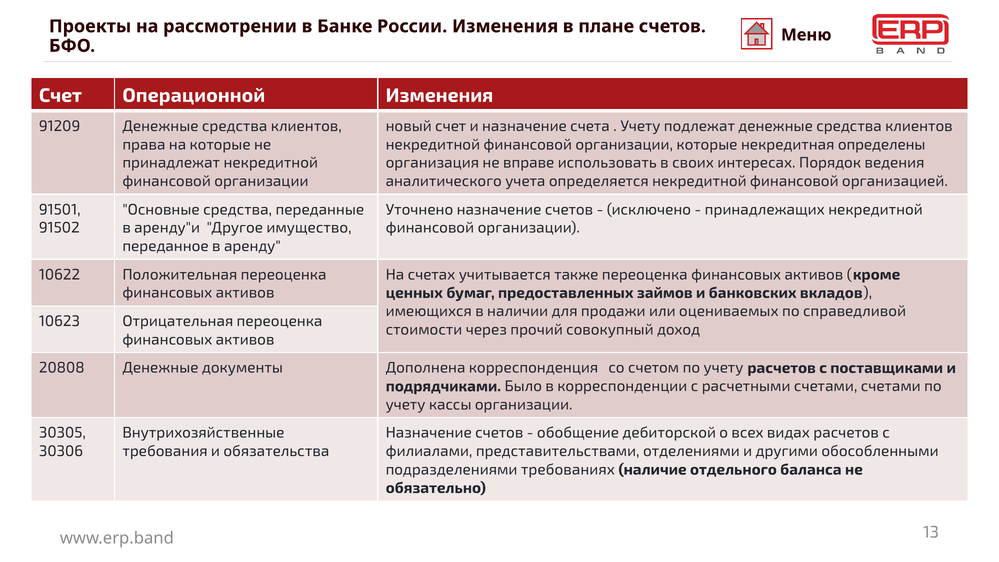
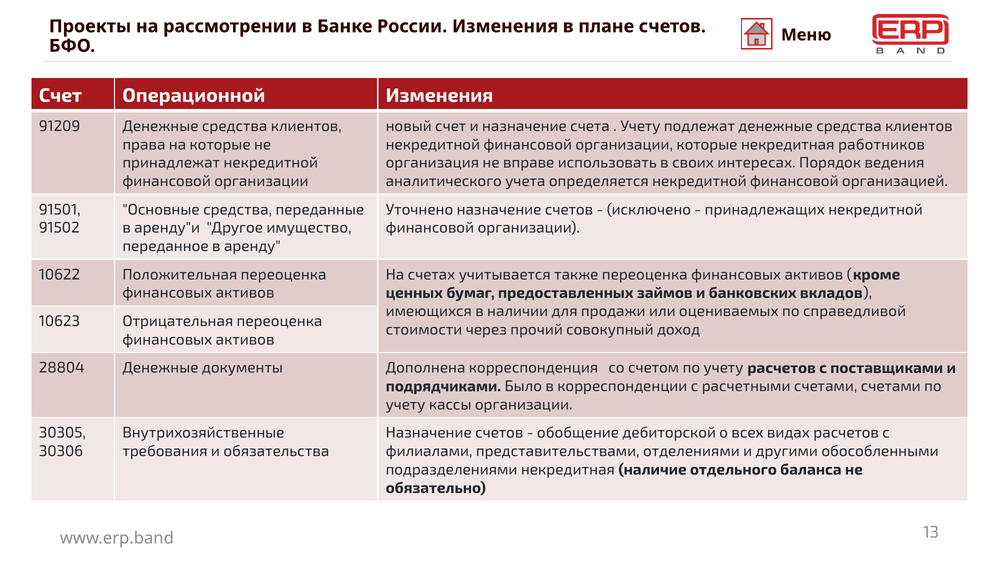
определены: определены -> работников
20808: 20808 -> 28804
подразделениями требованиях: требованиях -> некредитная
